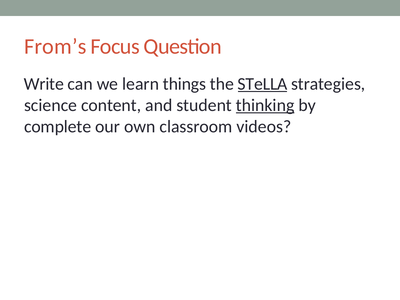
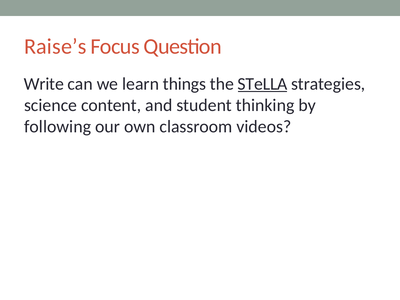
From’s: From’s -> Raise’s
thinking underline: present -> none
complete: complete -> following
